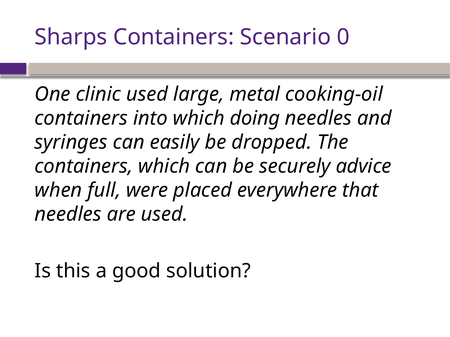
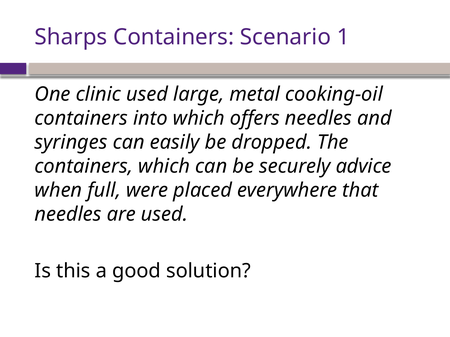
0: 0 -> 1
doing: doing -> offers
